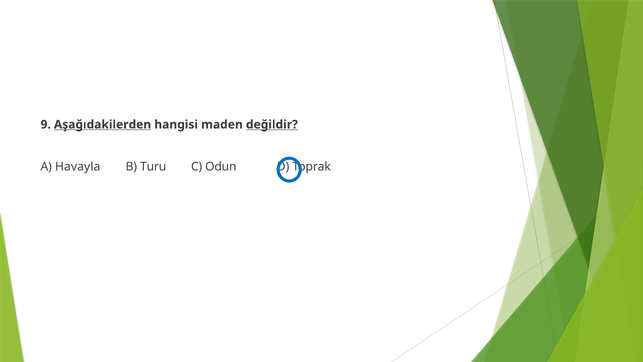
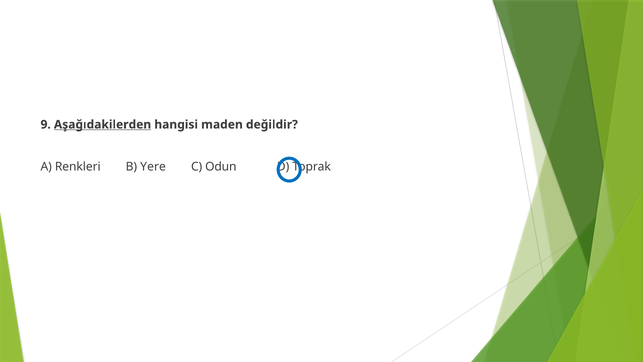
değildir underline: present -> none
Havayla: Havayla -> Renkleri
Turu: Turu -> Yere
